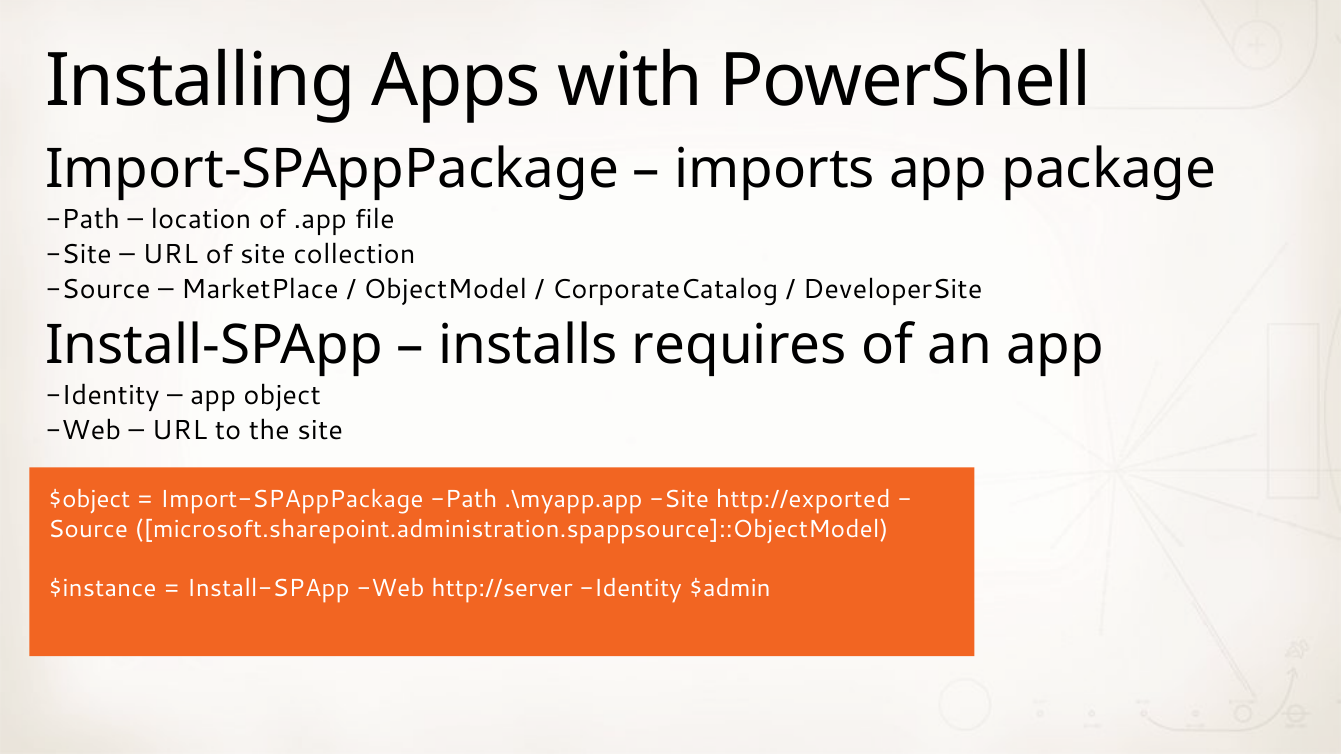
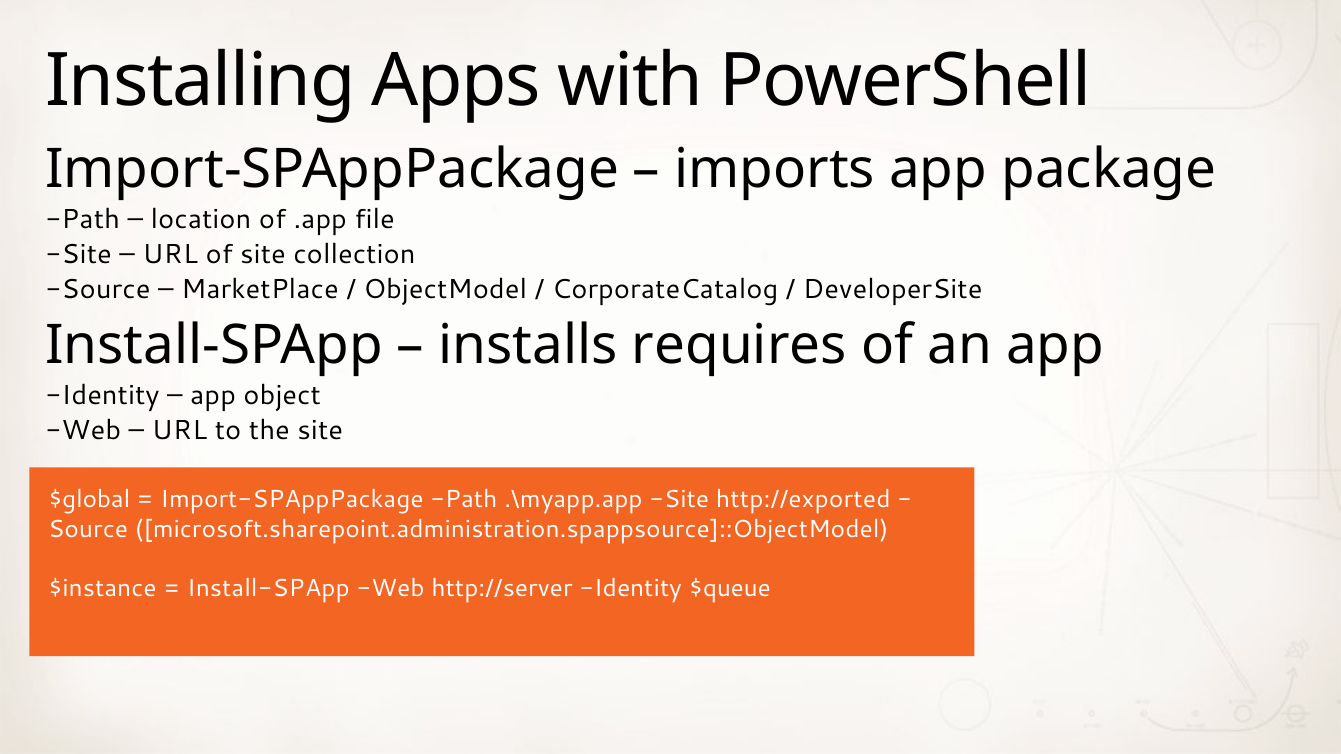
$object: $object -> $global
$admin: $admin -> $queue
